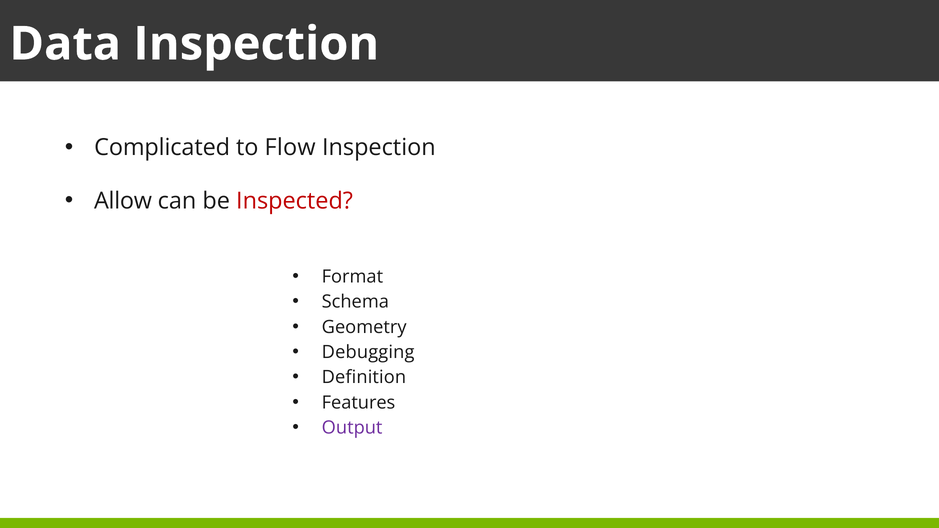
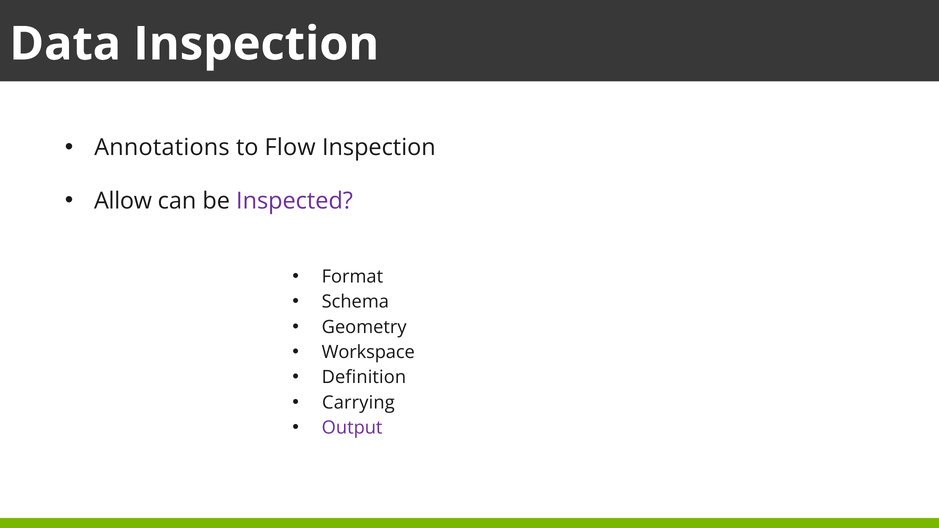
Complicated: Complicated -> Annotations
Inspected colour: red -> purple
Debugging: Debugging -> Workspace
Features: Features -> Carrying
